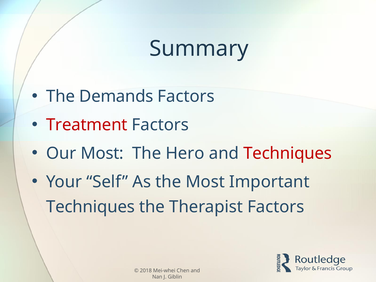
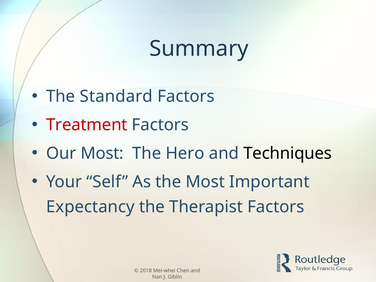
Demands: Demands -> Standard
Techniques at (288, 153) colour: red -> black
Techniques at (90, 207): Techniques -> Expectancy
